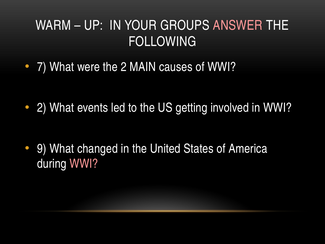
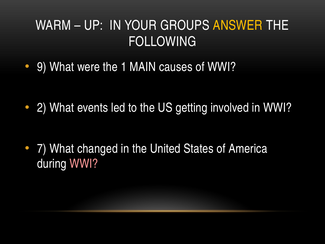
ANSWER colour: pink -> yellow
7: 7 -> 9
the 2: 2 -> 1
9: 9 -> 7
